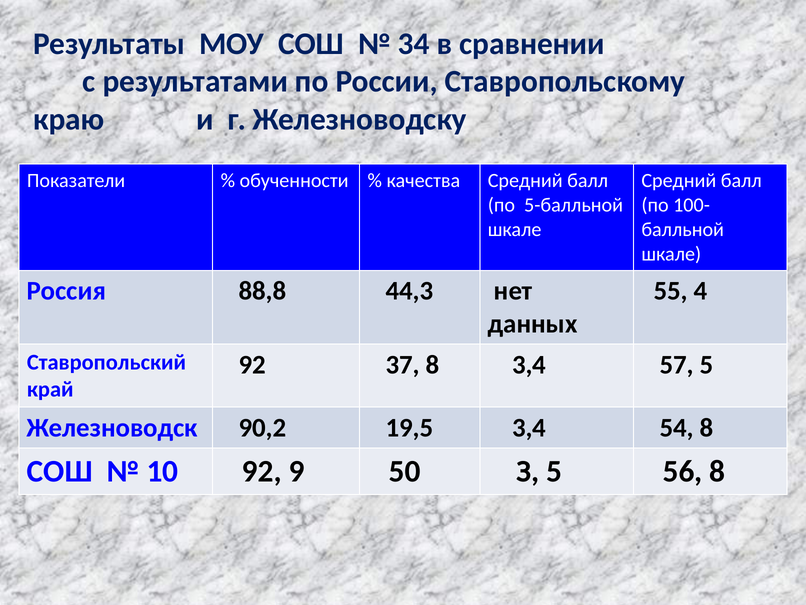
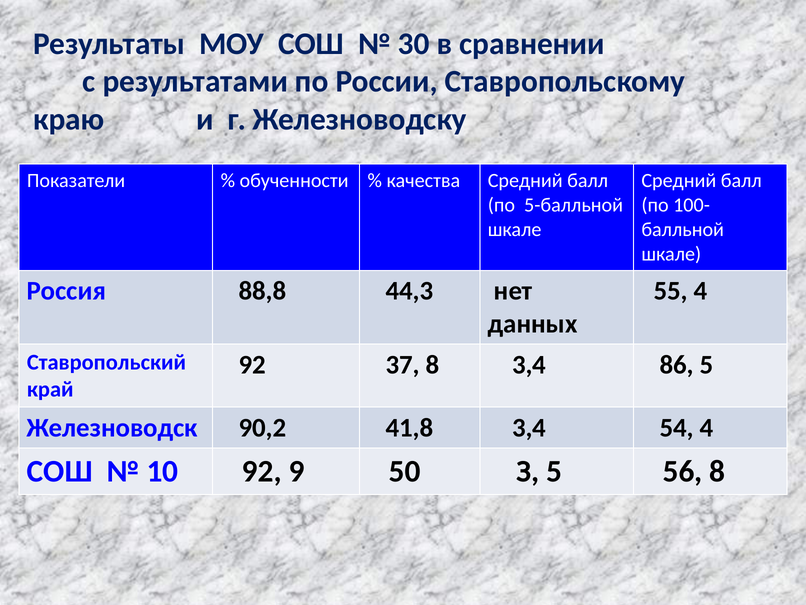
34: 34 -> 30
57: 57 -> 86
19,5: 19,5 -> 41,8
54 8: 8 -> 4
